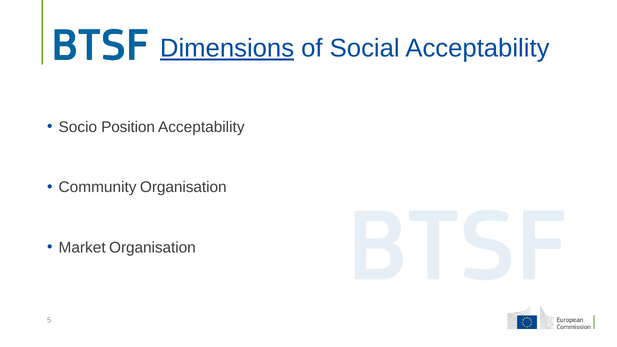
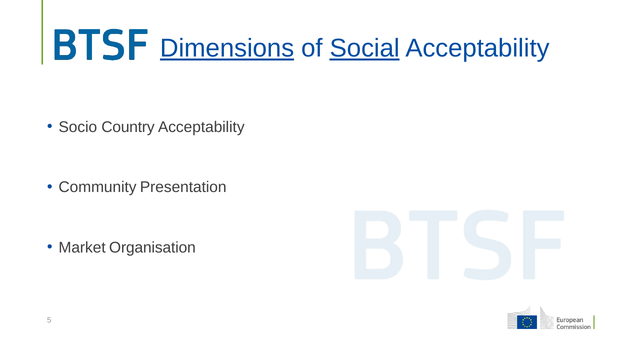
Social underline: none -> present
Position: Position -> Country
Community Organisation: Organisation -> Presentation
